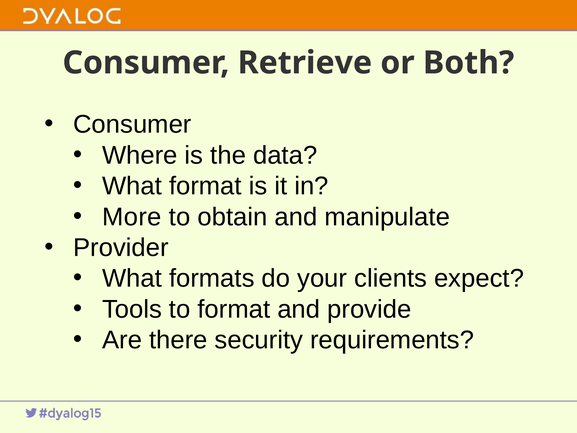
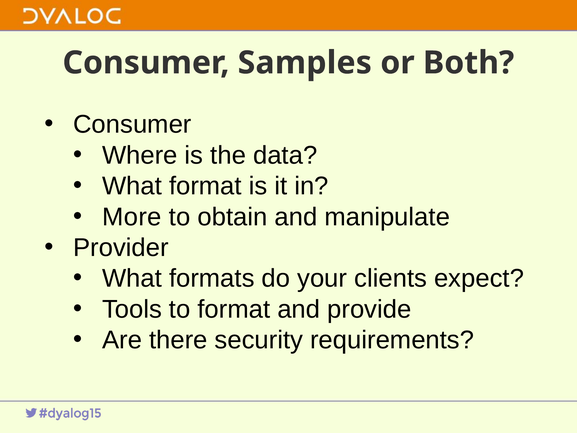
Retrieve: Retrieve -> Samples
